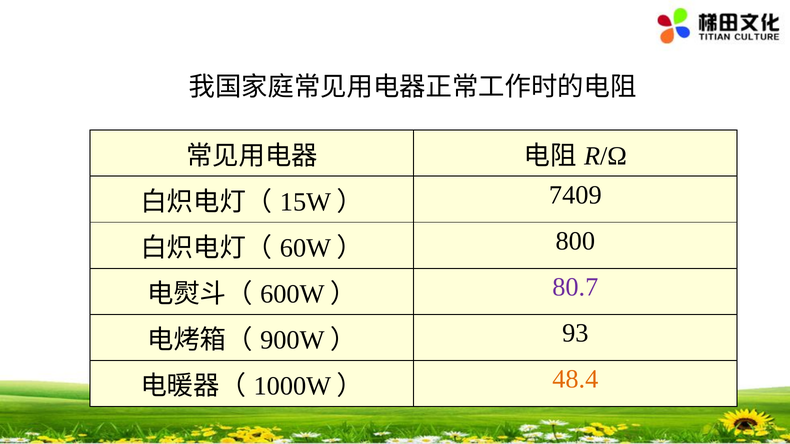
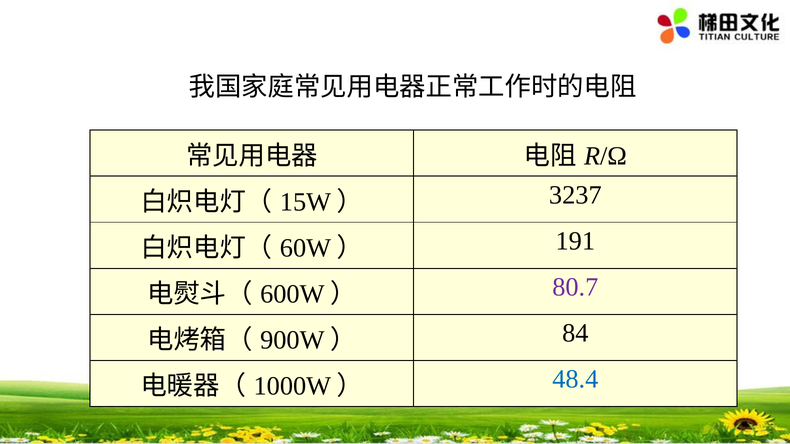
7409: 7409 -> 3237
800: 800 -> 191
93: 93 -> 84
48.4 colour: orange -> blue
